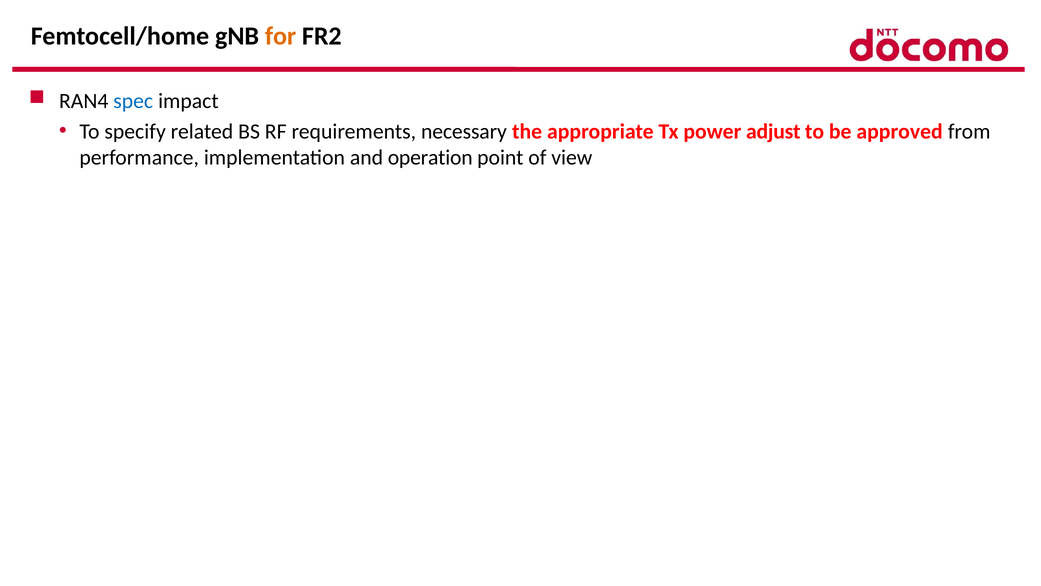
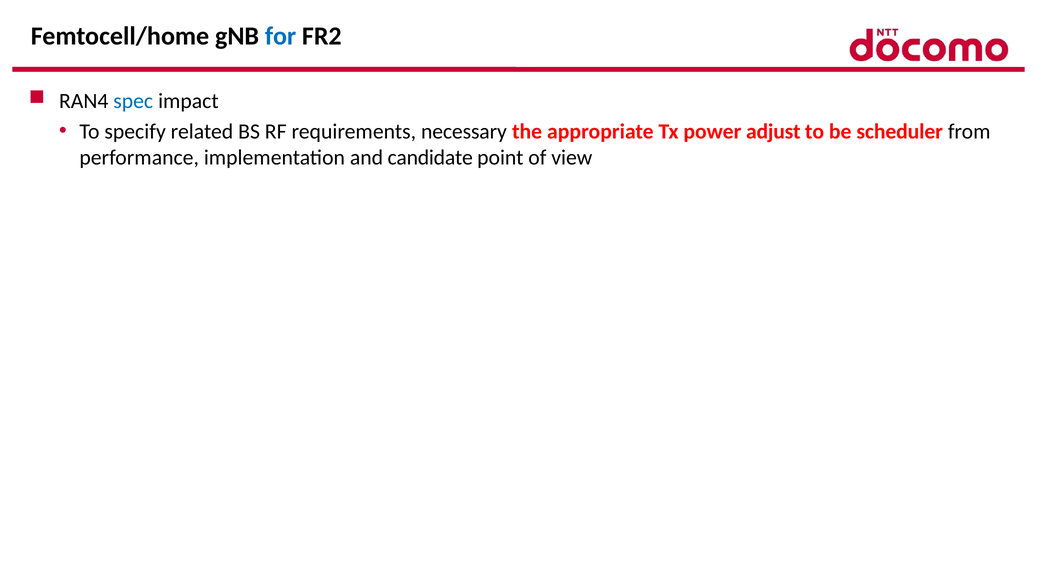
for colour: orange -> blue
approved: approved -> scheduler
operation: operation -> candidate
